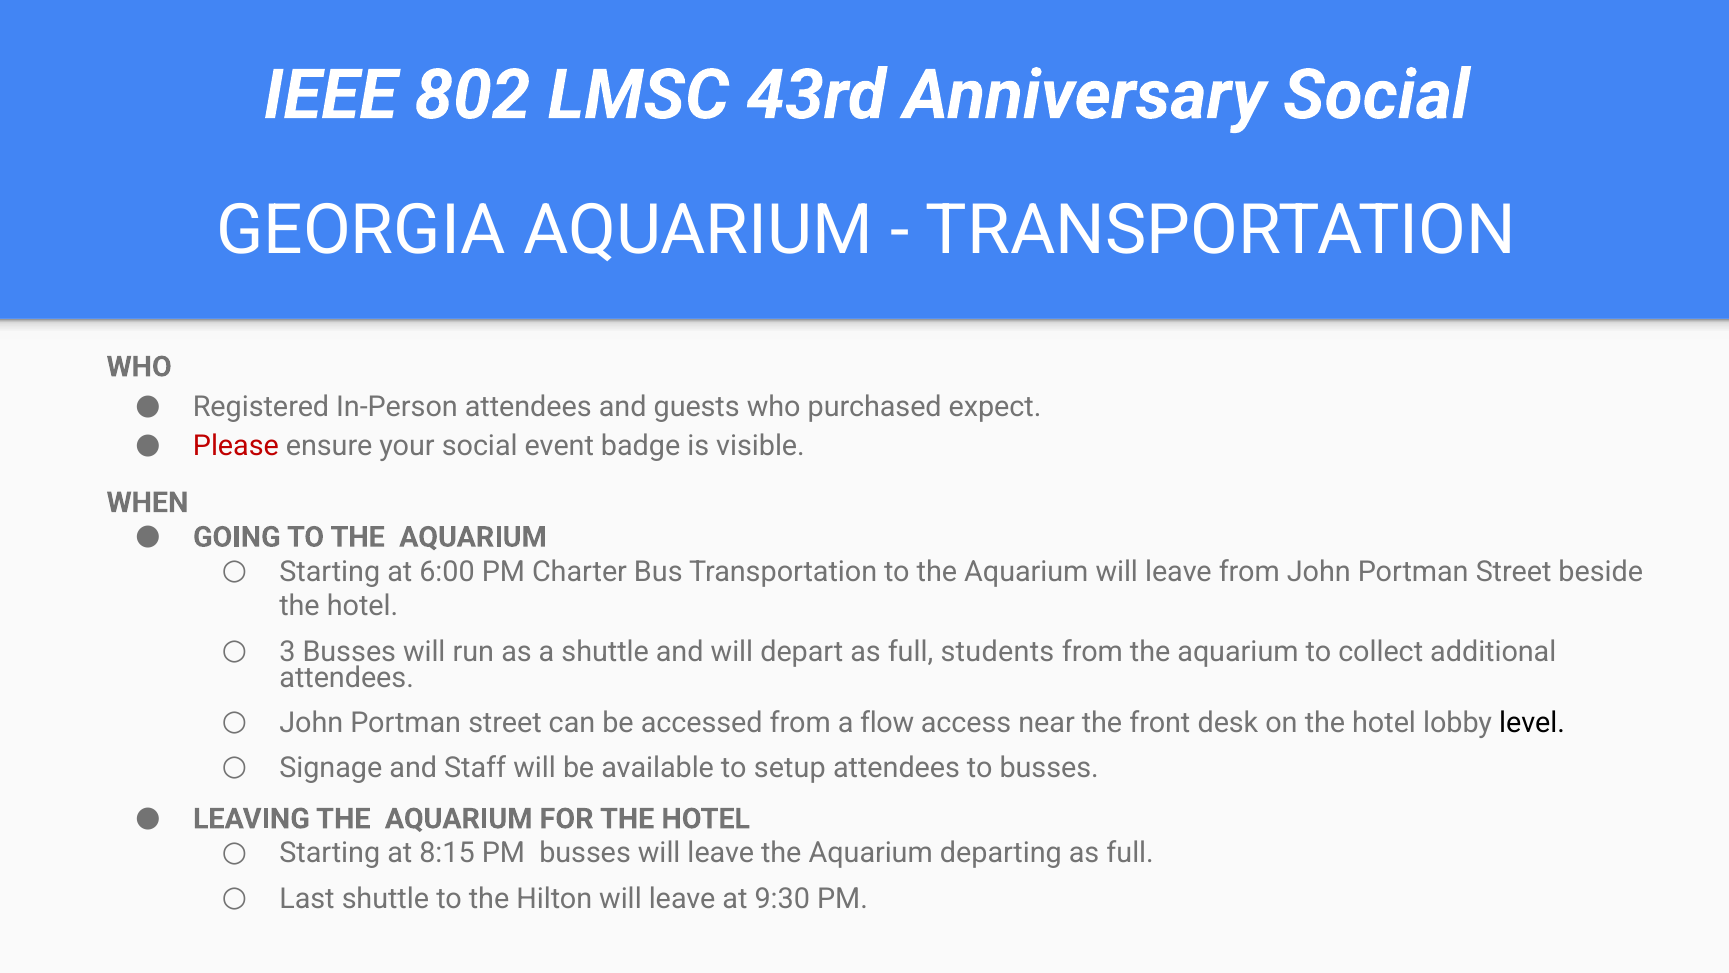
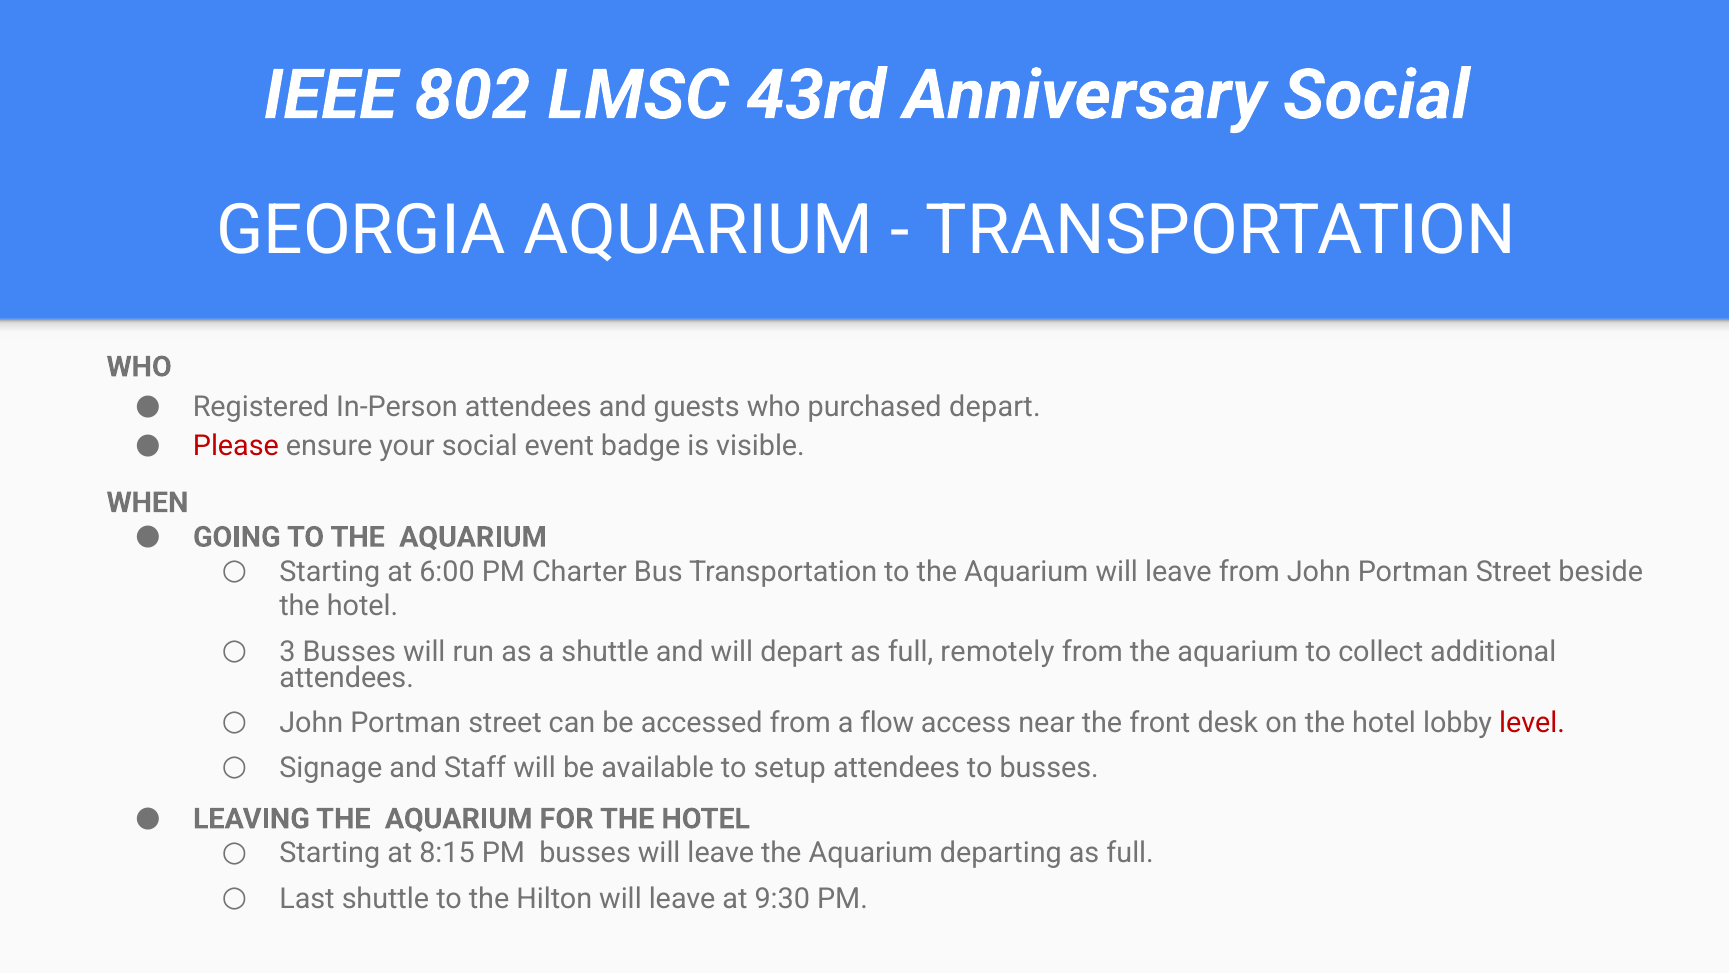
purchased expect: expect -> depart
students: students -> remotely
level colour: black -> red
